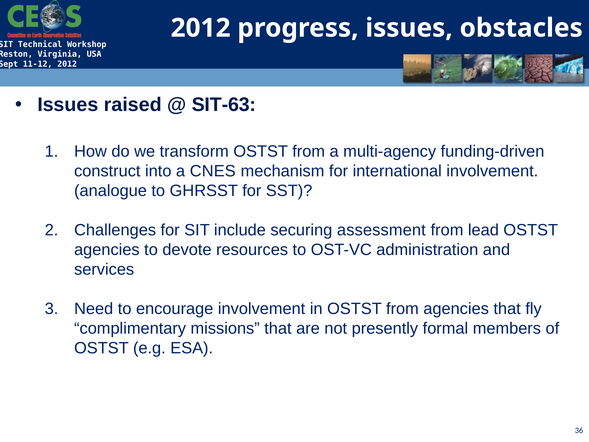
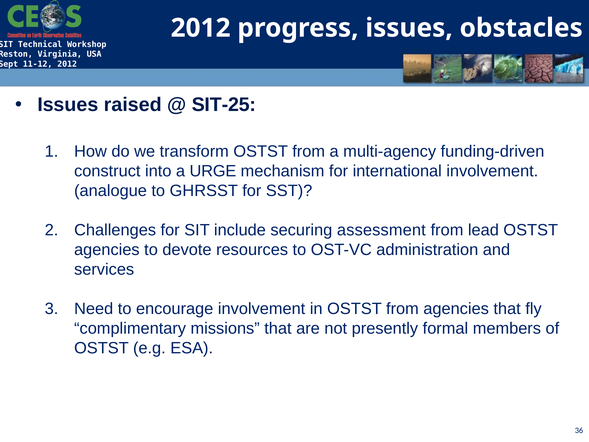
SIT-63: SIT-63 -> SIT-25
CNES: CNES -> URGE
